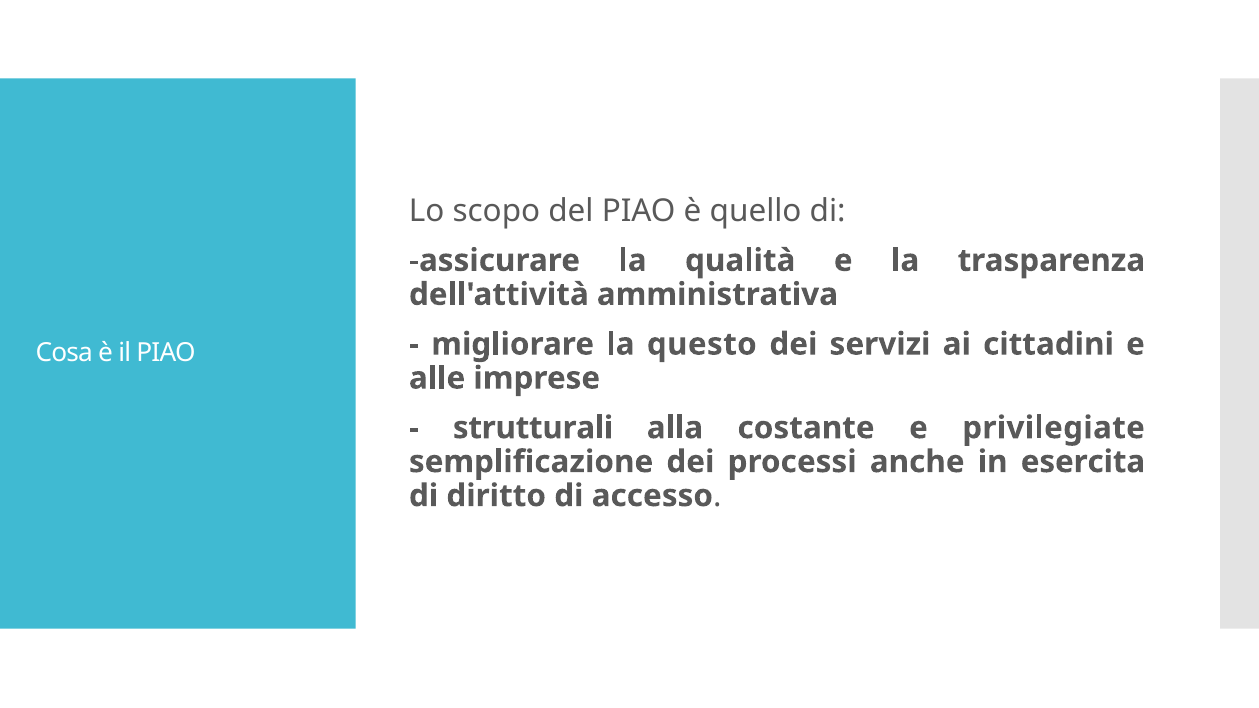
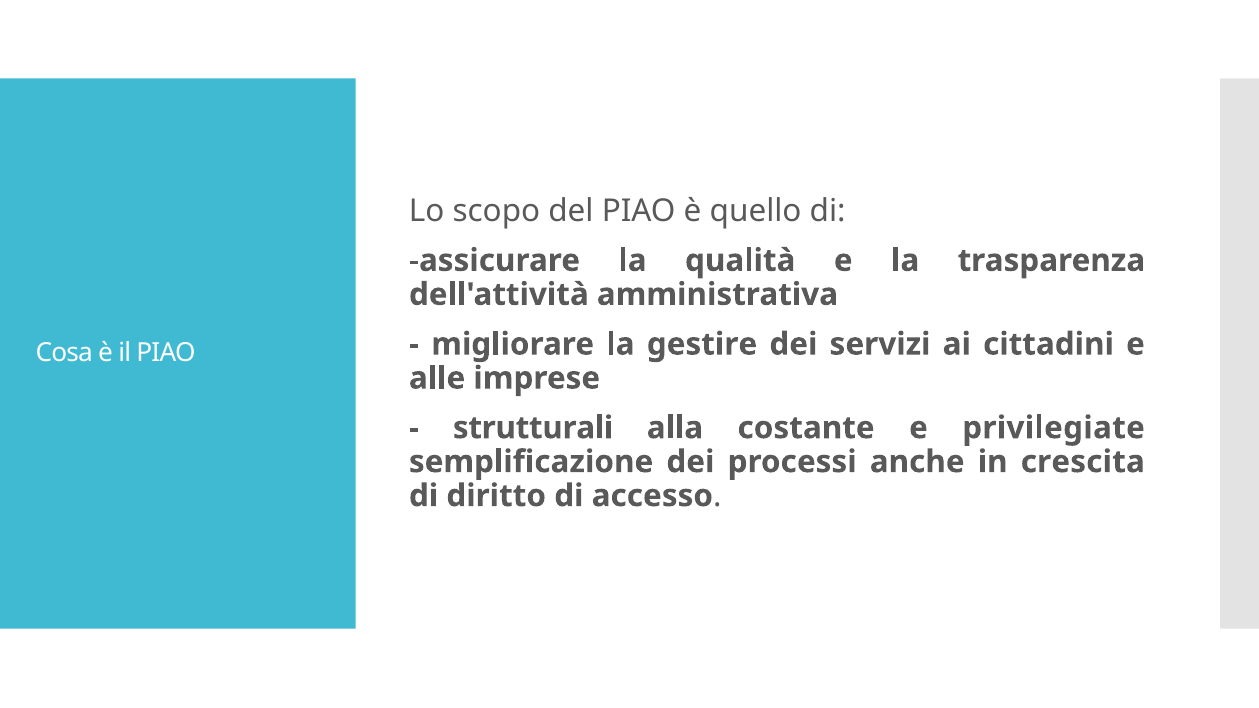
questo: questo -> gestire
esercita: esercita -> crescita
